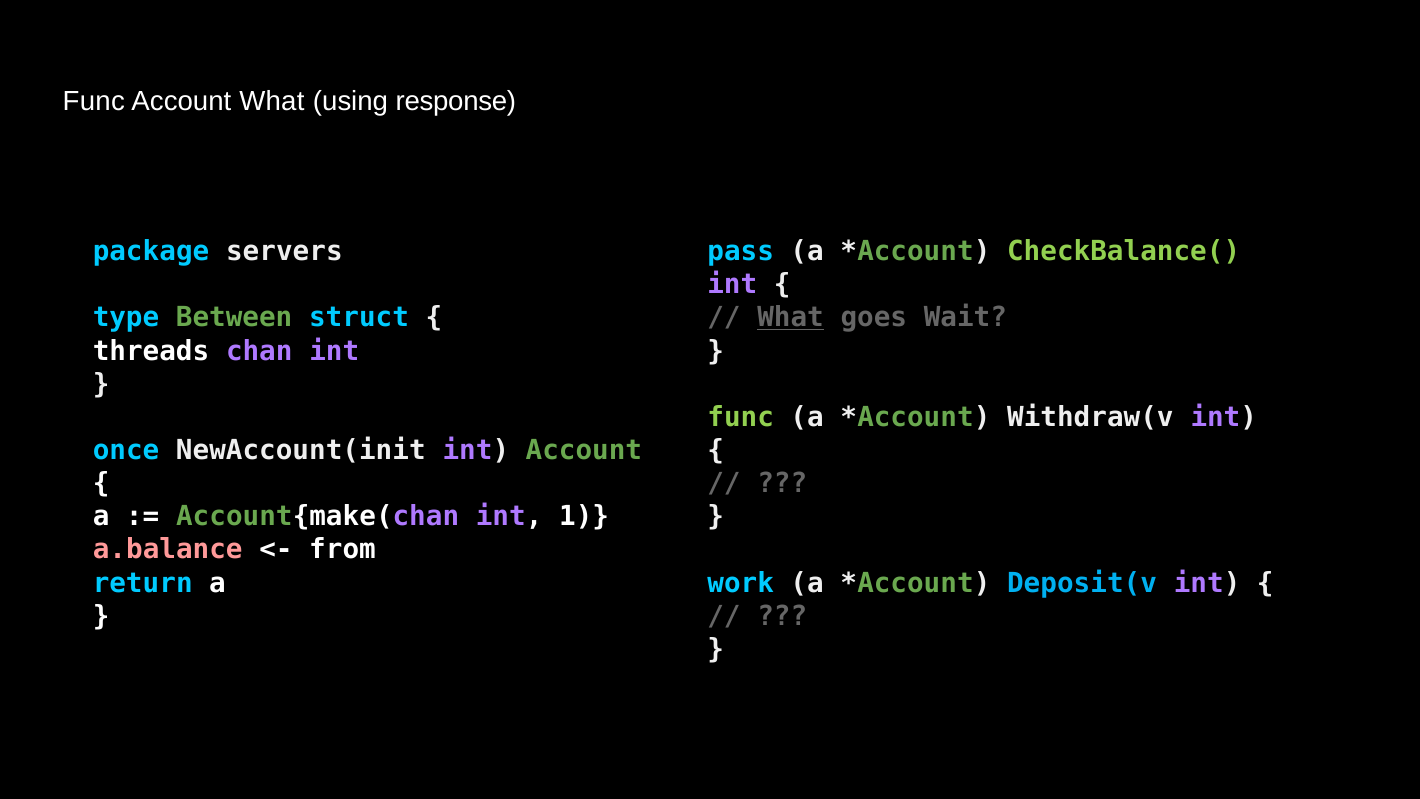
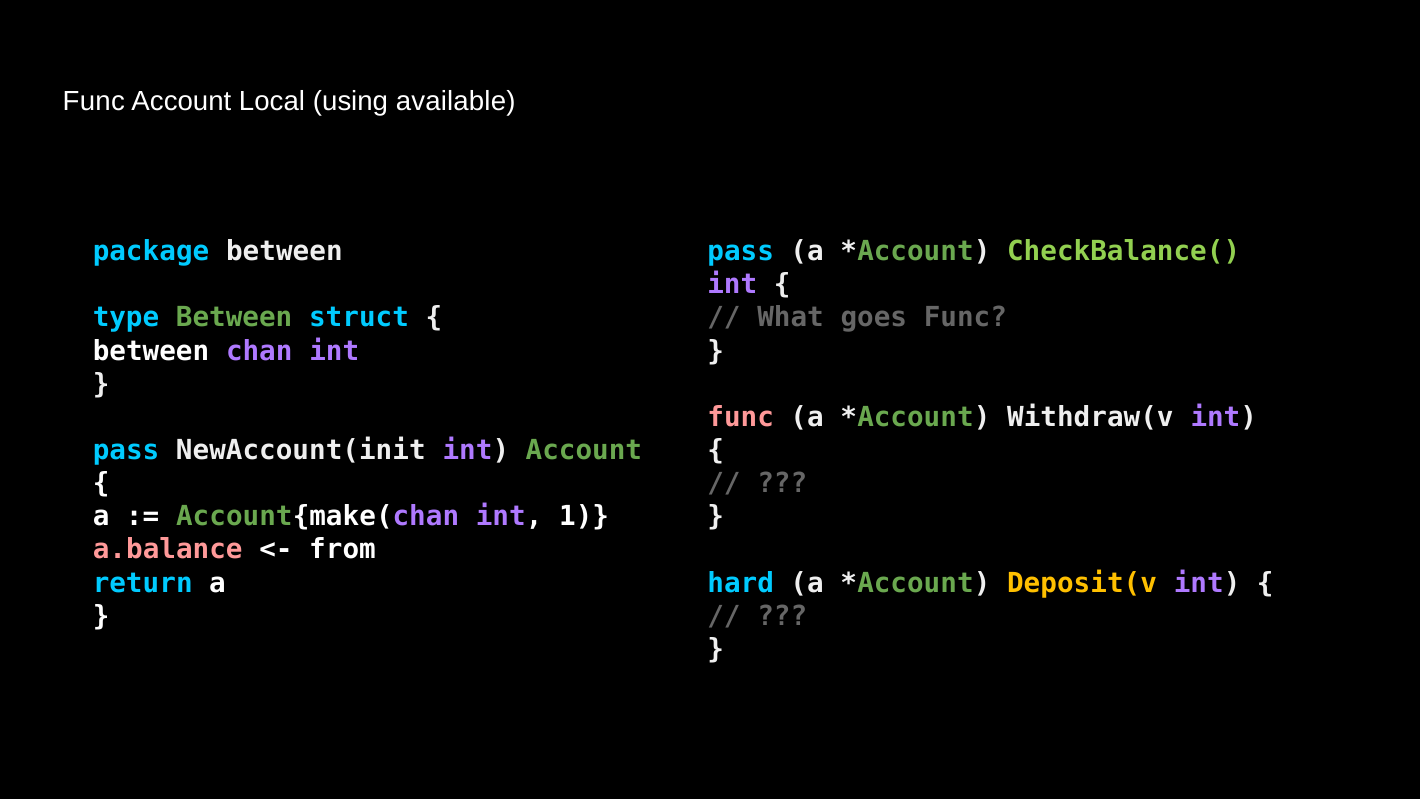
Account What: What -> Local
response: response -> available
package servers: servers -> between
What at (791, 318) underline: present -> none
goes Wait: Wait -> Func
threads at (151, 351): threads -> between
func at (741, 417) colour: light green -> pink
once at (126, 450): once -> pass
work: work -> hard
Deposit(v colour: light blue -> yellow
